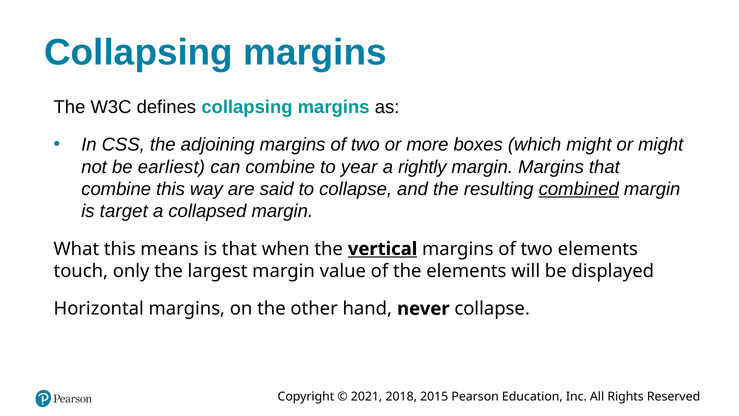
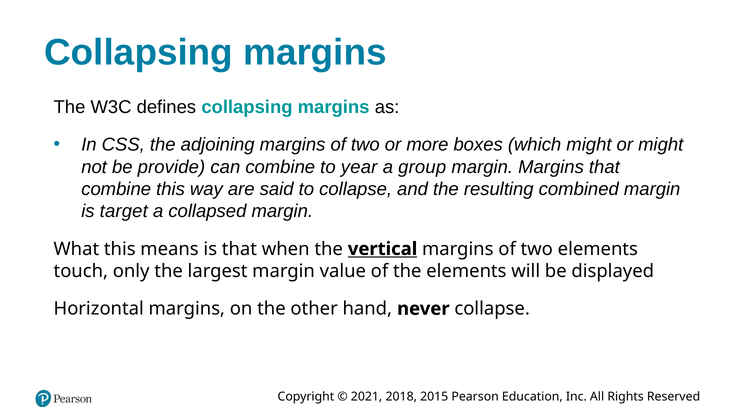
earliest: earliest -> provide
rightly: rightly -> group
combined underline: present -> none
